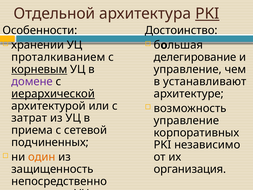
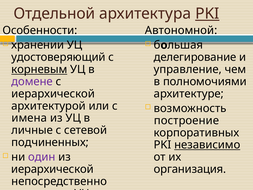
Достоинство: Достоинство -> Автономной
проталкиванием: проталкиванием -> удостоверяющий
устанавливают: устанавливают -> полномочиями
иерархической at (53, 94) underline: present -> none
затрат: затрат -> имена
управление at (186, 120): управление -> построение
приема: приема -> личные
независимо underline: none -> present
один colour: orange -> purple
защищенность at (52, 169): защищенность -> иерархической
